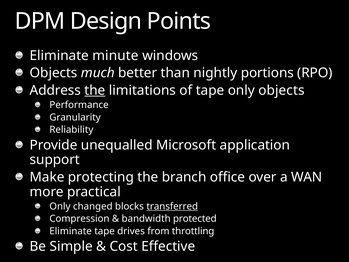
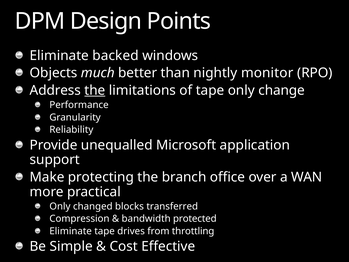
minute: minute -> backed
portions: portions -> monitor
only objects: objects -> change
transferred underline: present -> none
